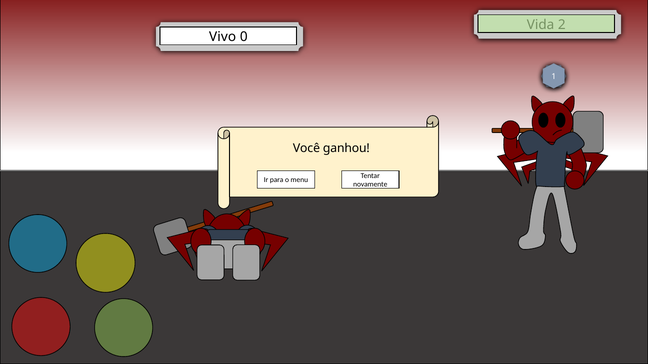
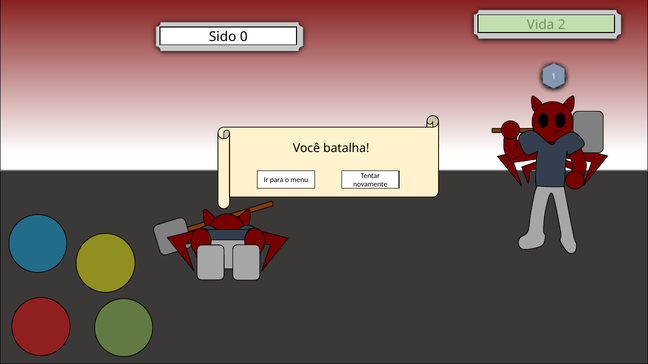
Vivo: Vivo -> Sido
ganhou: ganhou -> batalha
